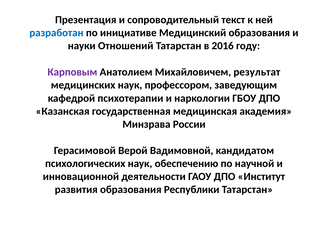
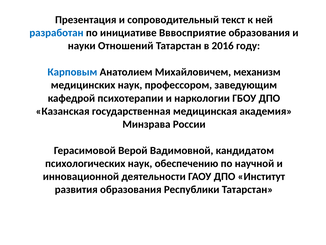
Медицинский: Медицинский -> Вввосприятие
Карповым colour: purple -> blue
результат: результат -> механизм
